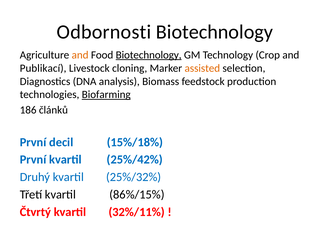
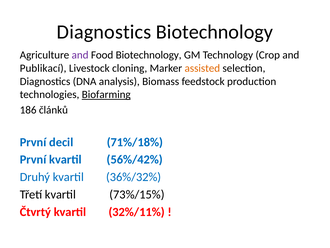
Odbornosti at (104, 32): Odbornosti -> Diagnostics
and at (80, 55) colour: orange -> purple
Biotechnology at (149, 55) underline: present -> none
15%/18%: 15%/18% -> 71%/18%
25%/42%: 25%/42% -> 56%/42%
25%/32%: 25%/32% -> 36%/32%
86%/15%: 86%/15% -> 73%/15%
